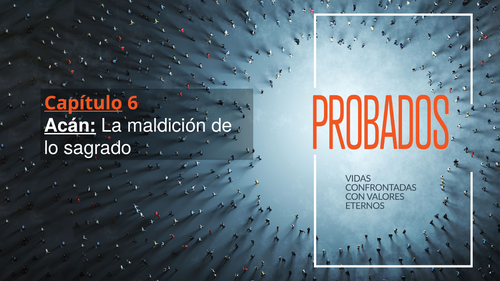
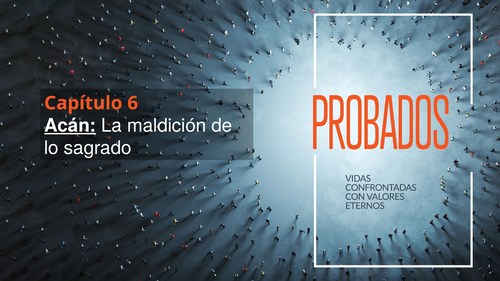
Capítulo underline: present -> none
